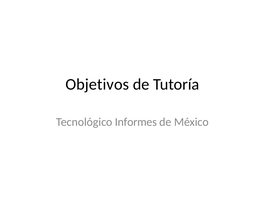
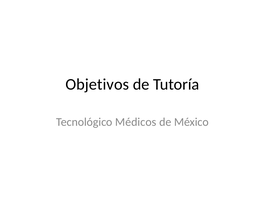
Informes: Informes -> Médicos
